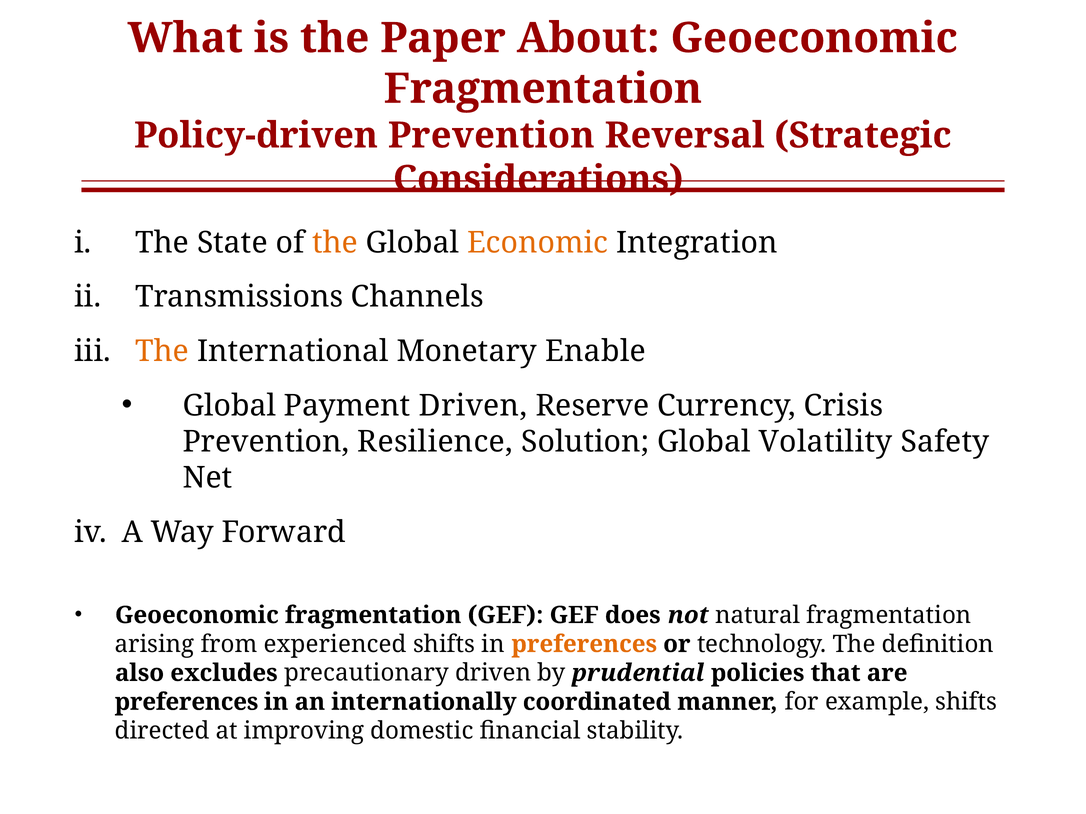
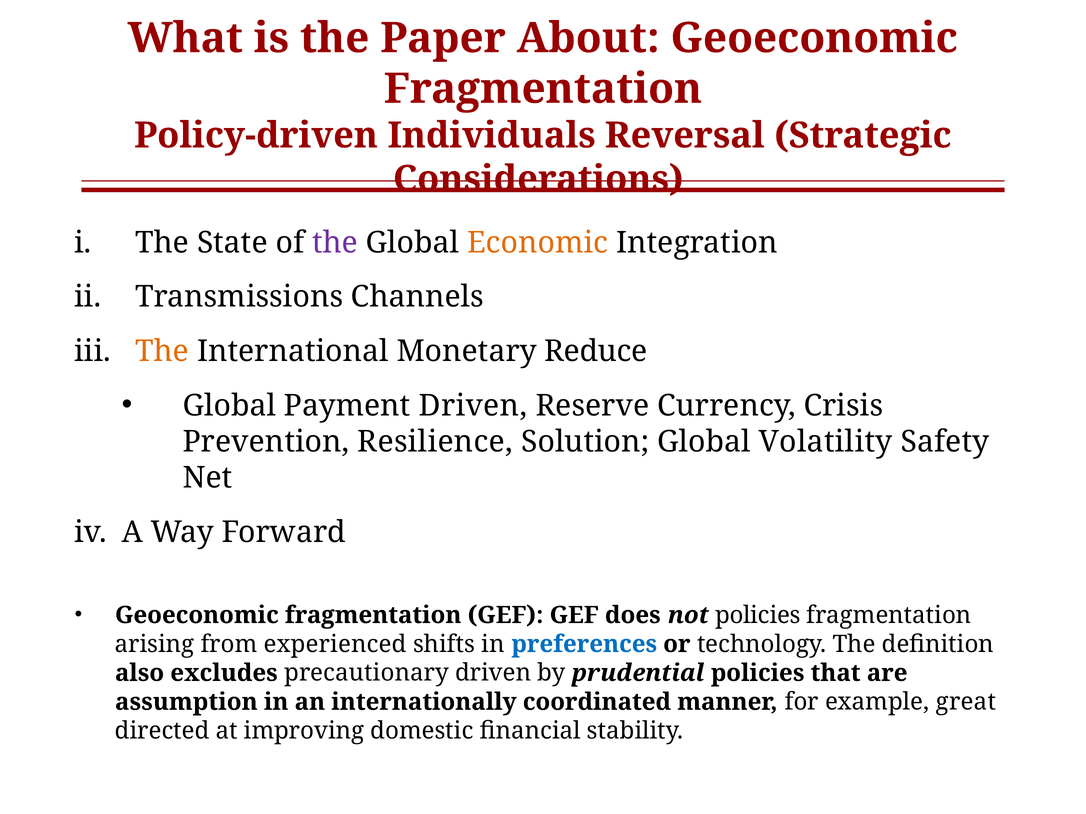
Policy-driven Prevention: Prevention -> Individuals
the at (335, 243) colour: orange -> purple
Enable: Enable -> Reduce
not natural: natural -> policies
preferences at (584, 644) colour: orange -> blue
preferences at (186, 702): preferences -> assumption
example shifts: shifts -> great
